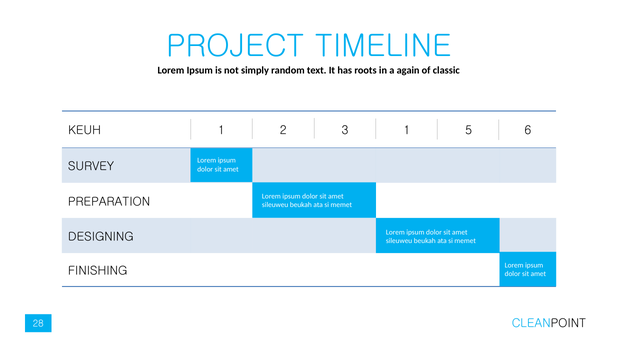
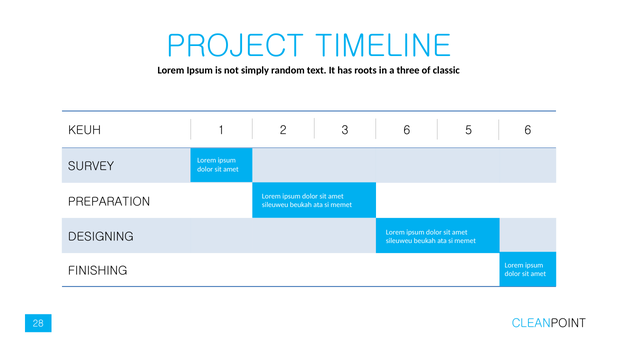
again: again -> three
3 1: 1 -> 6
